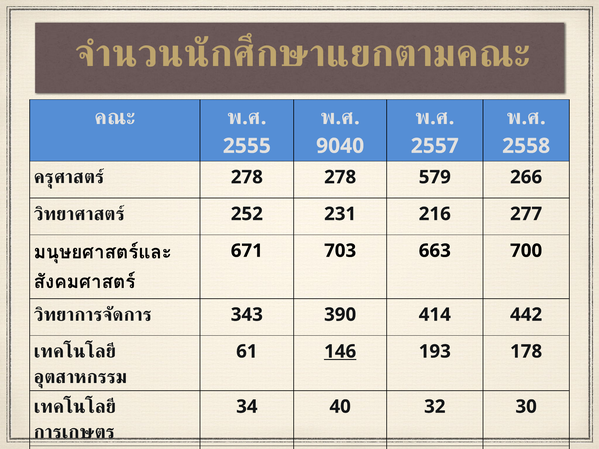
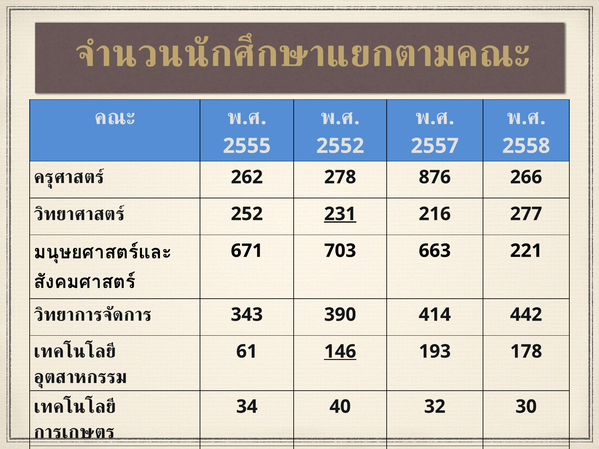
9040: 9040 -> 2552
278 at (247, 177): 278 -> 262
579: 579 -> 876
231 underline: none -> present
700: 700 -> 221
